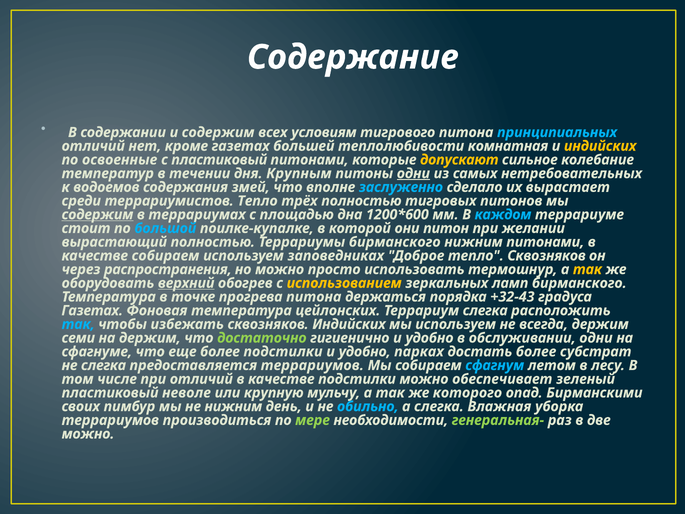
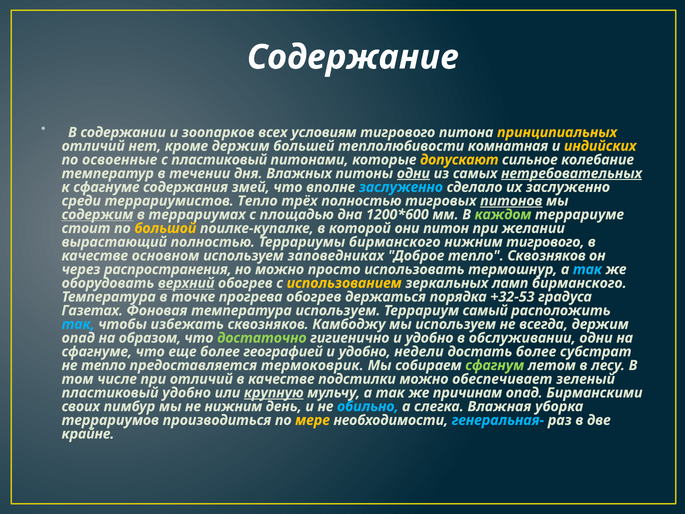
и содержим: содержим -> зоопарков
принципиальных colour: light blue -> yellow
кроме газетах: газетах -> держим
Крупным: Крупным -> Влажных
нетребовательных underline: none -> present
к водоемов: водоемов -> сфагнуме
их вырастает: вырастает -> заслуженно
питонов underline: none -> present
каждом colour: light blue -> light green
большой colour: light blue -> yellow
нижним питонами: питонами -> тигрового
качестве собираем: собираем -> основном
так at (587, 269) colour: yellow -> light blue
прогрева питона: питона -> обогрев
+32-43: +32-43 -> +32-53
температура цейлонских: цейлонских -> используем
Террариум слегка: слегка -> самый
сквозняков Индийских: Индийских -> Камбоджу
семи at (78, 338): семи -> опад
на держим: держим -> образом
более подстилки: подстилки -> географией
парках: парках -> недели
не слегка: слегка -> тепло
предоставляется террариумов: террариумов -> термоковрик
сфагнум colour: light blue -> light green
пластиковый неволе: неволе -> удобно
крупную underline: none -> present
которого: которого -> причинам
мере colour: light green -> yellow
генеральная- colour: light green -> light blue
можно at (88, 434): можно -> крайне
